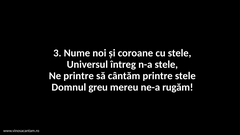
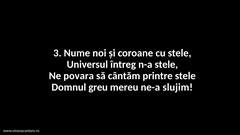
Ne printre: printre -> povara
rugăm: rugăm -> slujim
